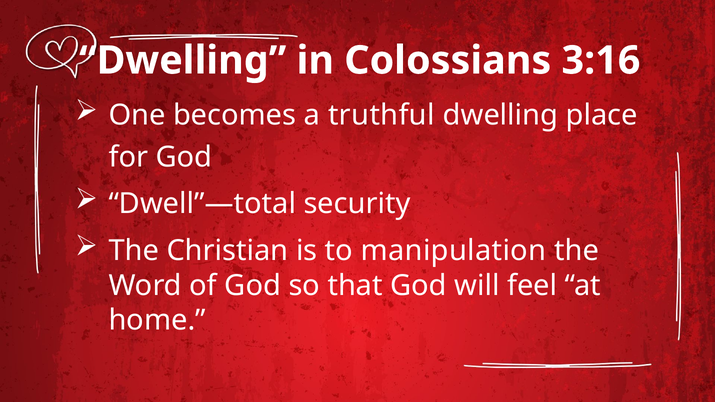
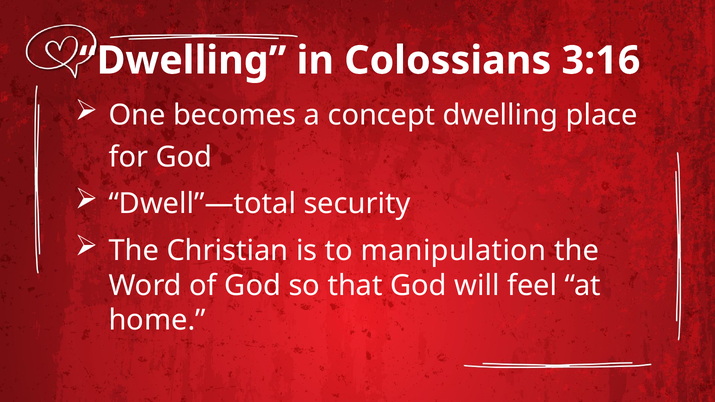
truthful: truthful -> concept
